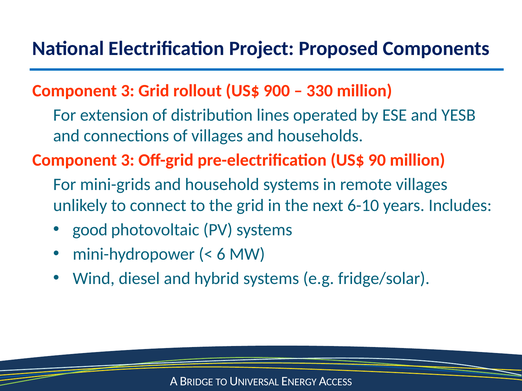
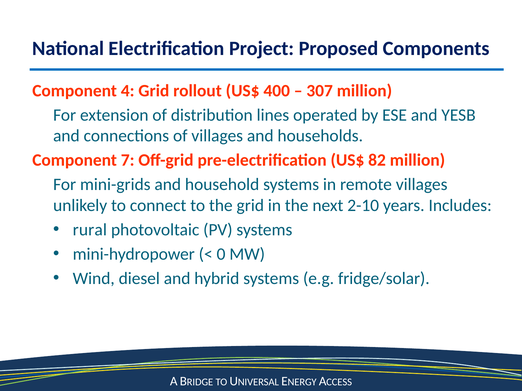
3 at (128, 91): 3 -> 4
900: 900 -> 400
330: 330 -> 307
3 at (128, 160): 3 -> 7
90: 90 -> 82
6-10: 6-10 -> 2-10
good: good -> rural
6: 6 -> 0
